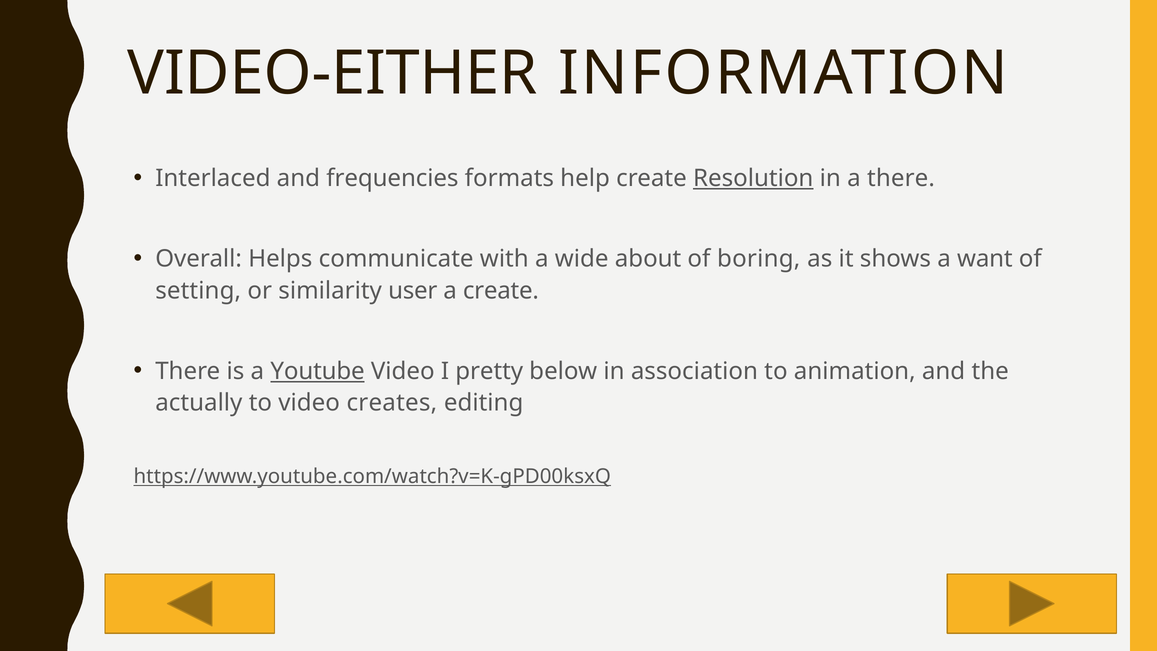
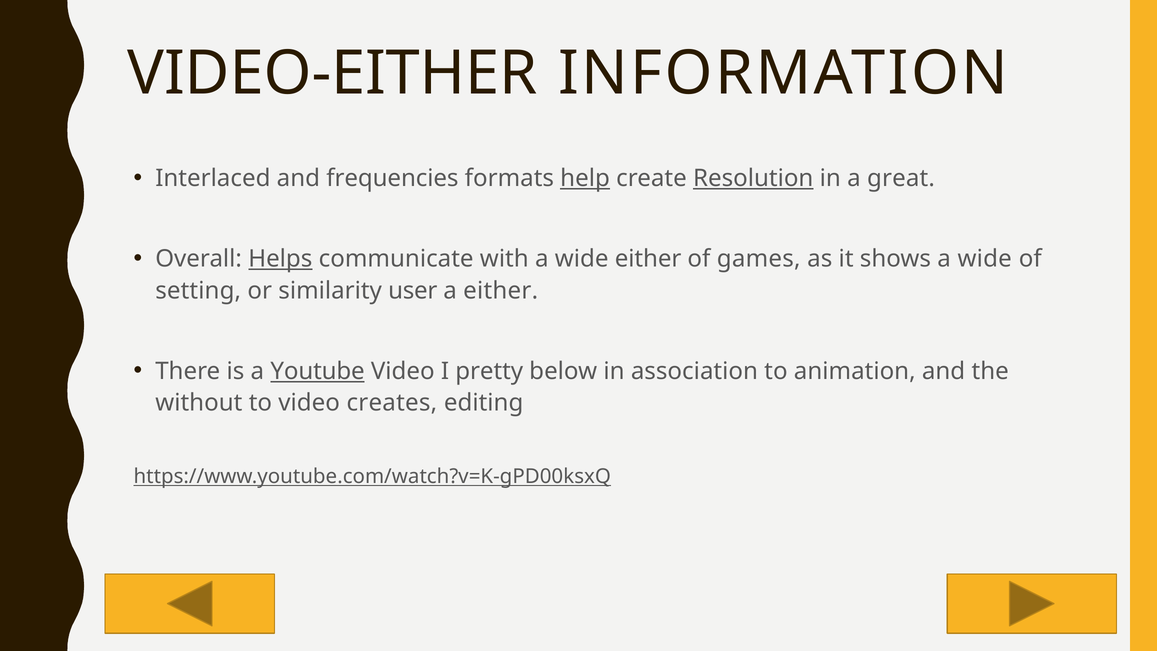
help underline: none -> present
a there: there -> great
Helps underline: none -> present
wide about: about -> either
boring: boring -> games
shows a want: want -> wide
a create: create -> either
actually: actually -> without
